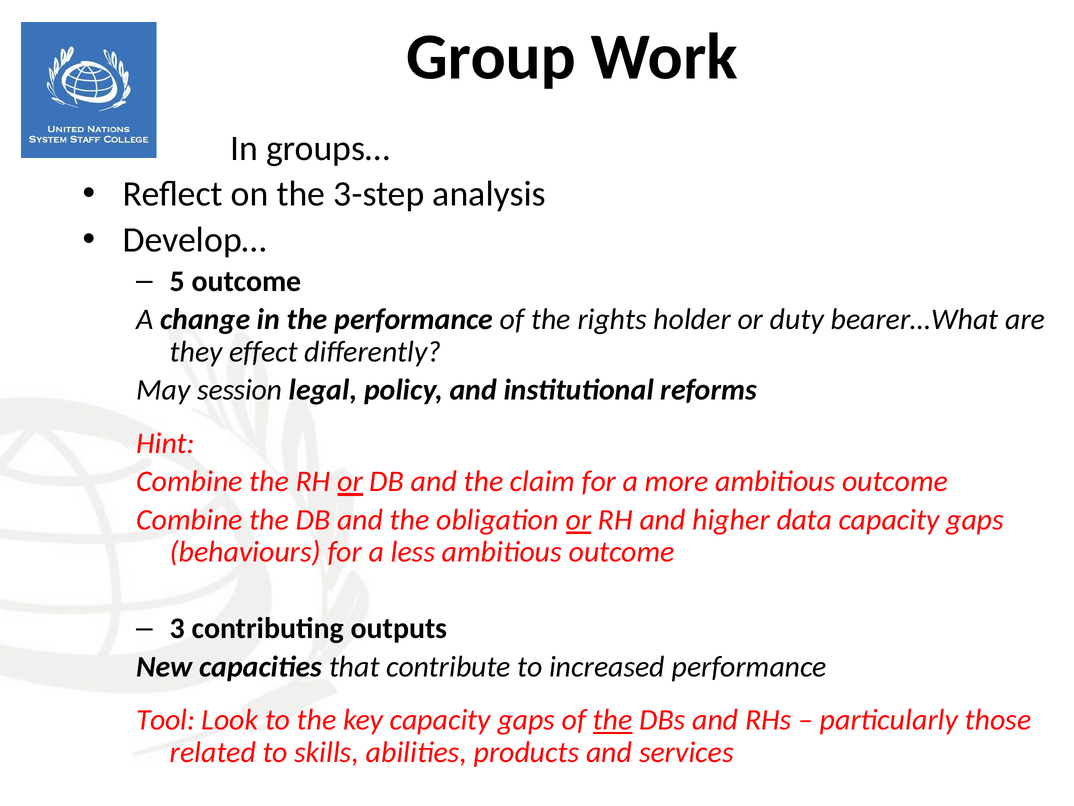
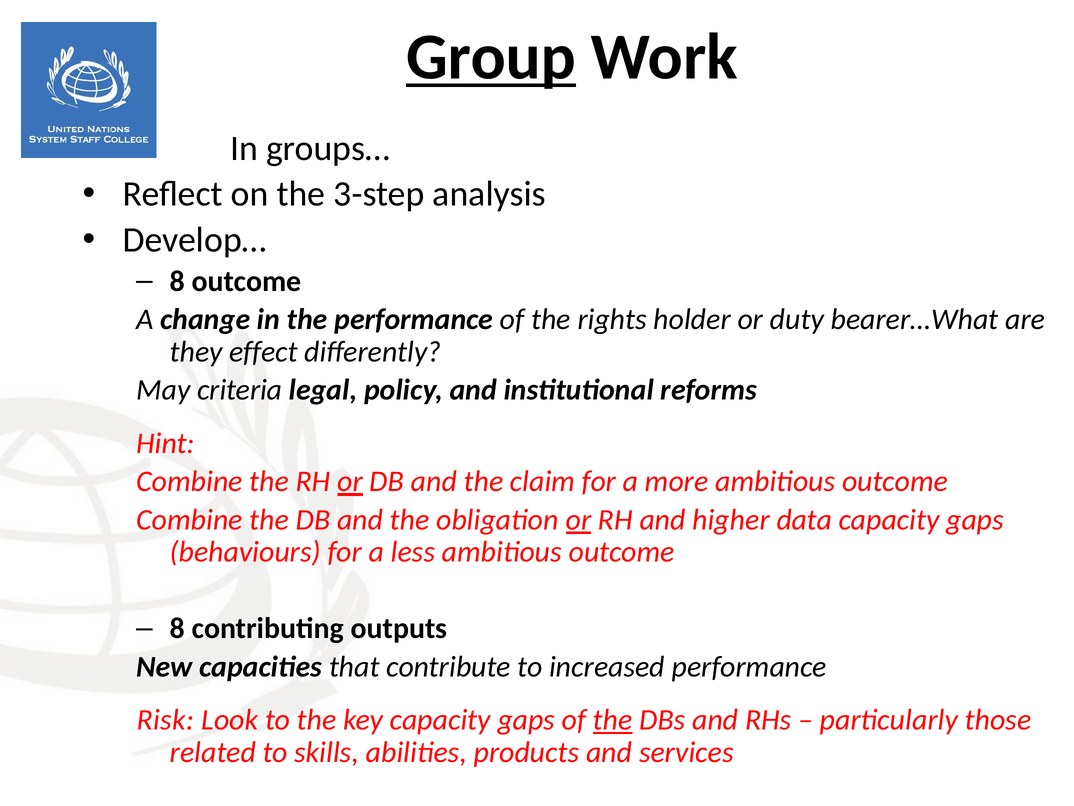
Group underline: none -> present
5 at (177, 281): 5 -> 8
session: session -> criteria
3 at (177, 628): 3 -> 8
Tool: Tool -> Risk
